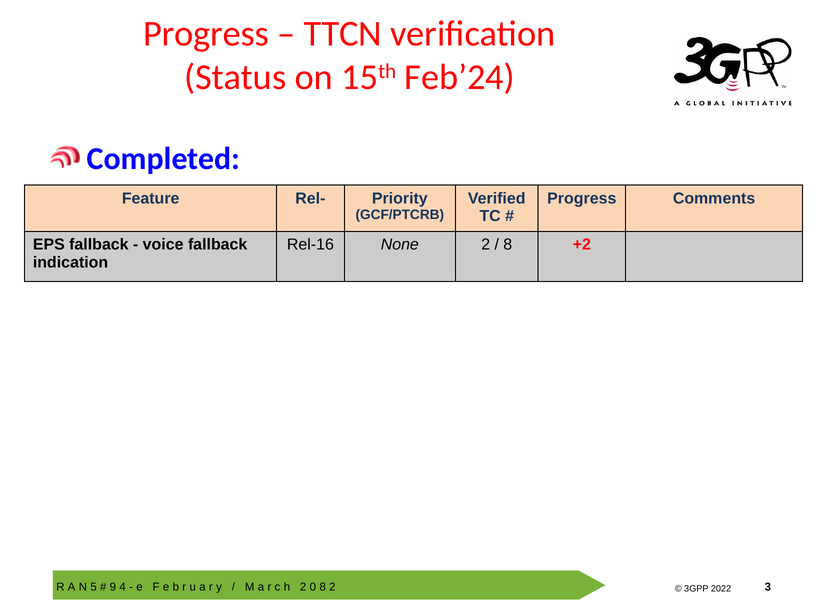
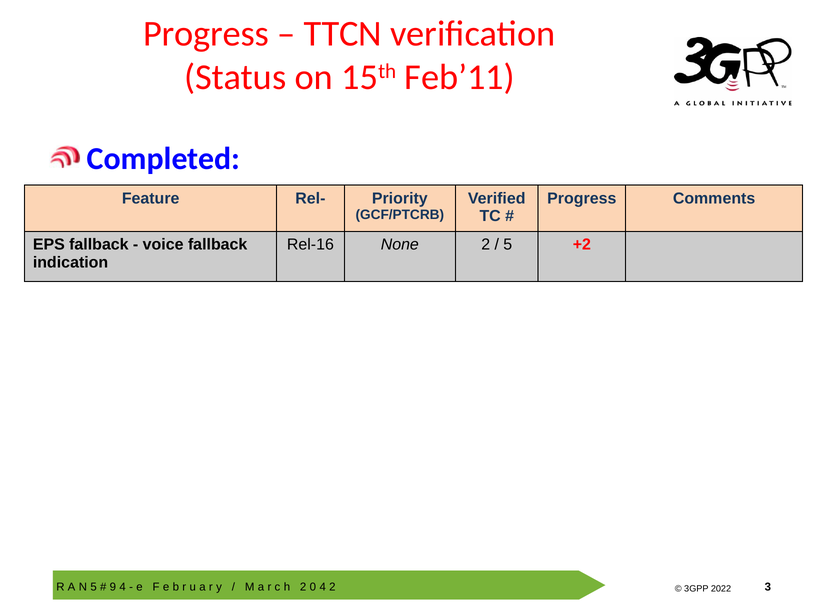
Feb’24: Feb’24 -> Feb’11
8 at (508, 245): 8 -> 5
8 at (323, 587): 8 -> 4
